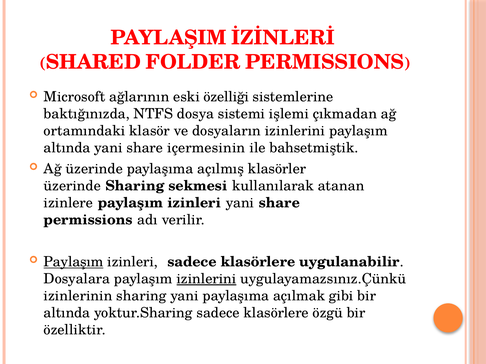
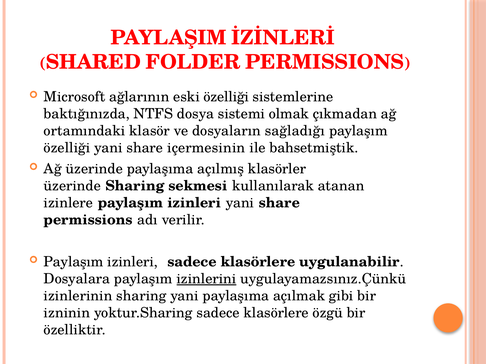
işlemi: işlemi -> olmak
dosyaların izinlerini: izinlerini -> sağladığı
altında at (67, 148): altında -> özelliği
Paylaşım at (74, 262) underline: present -> none
altında at (67, 313): altında -> izninin
